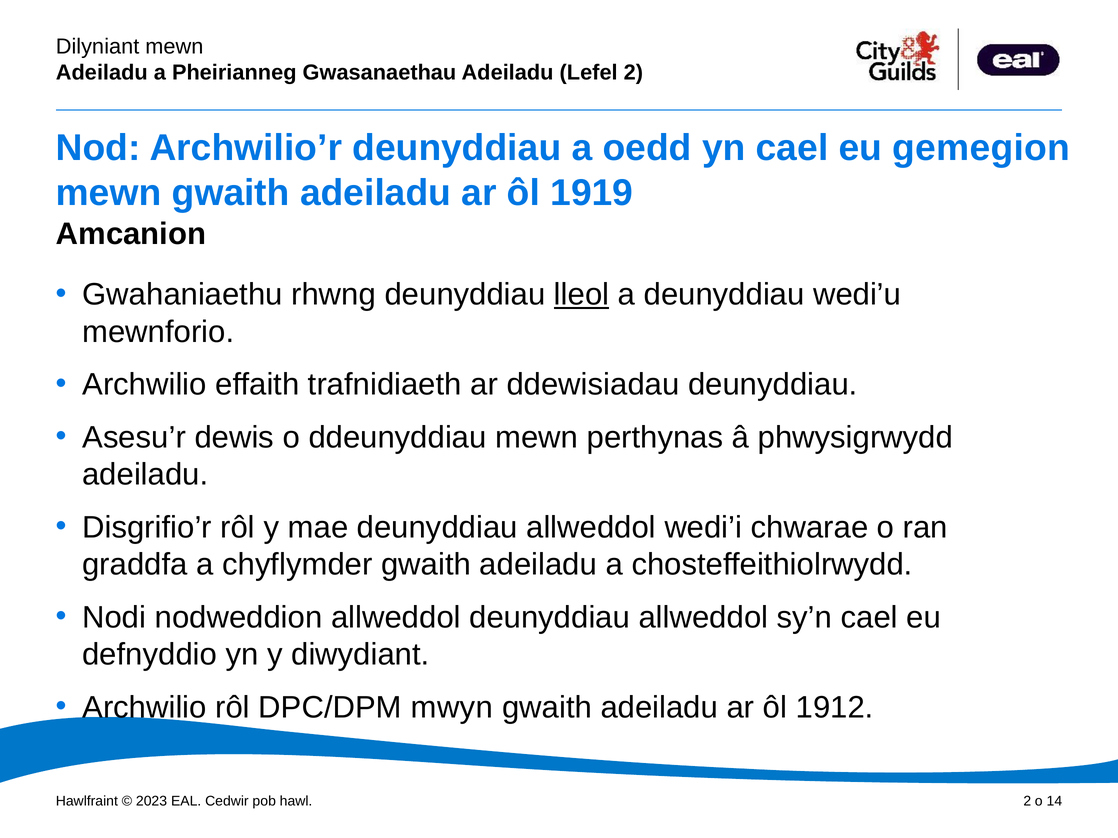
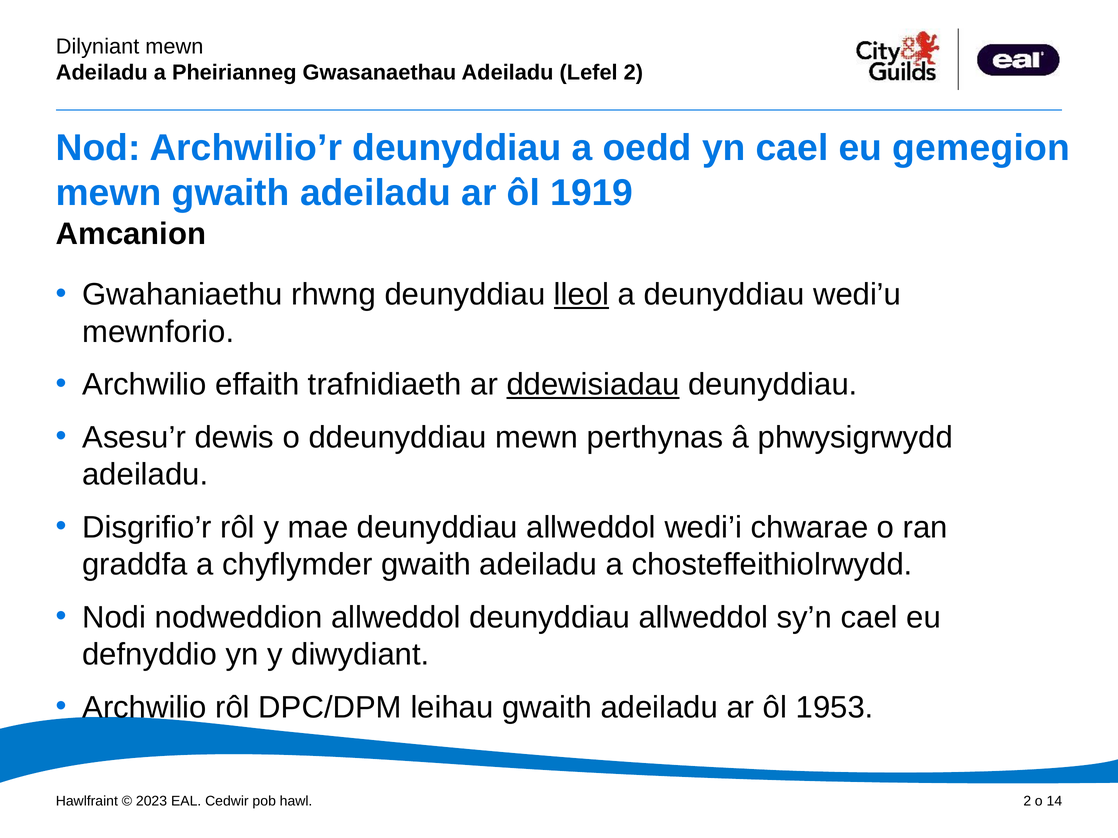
ddewisiadau underline: none -> present
mwyn: mwyn -> leihau
1912: 1912 -> 1953
